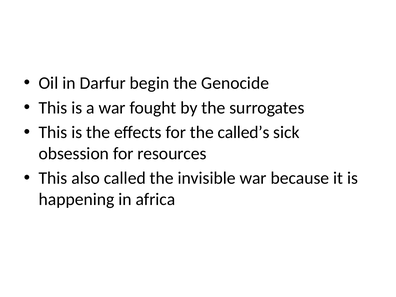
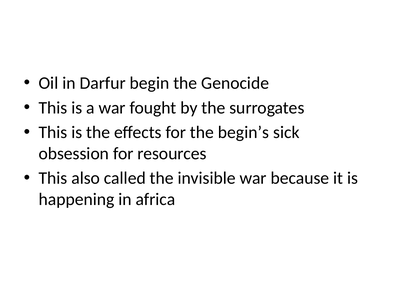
called’s: called’s -> begin’s
